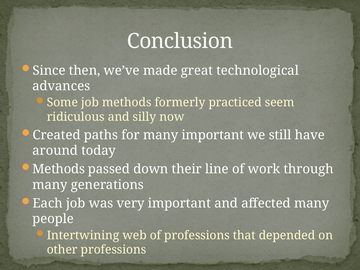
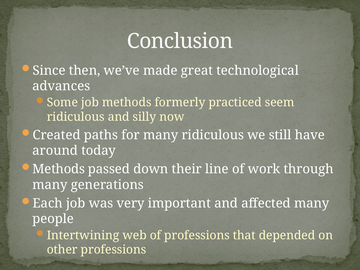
many important: important -> ridiculous
